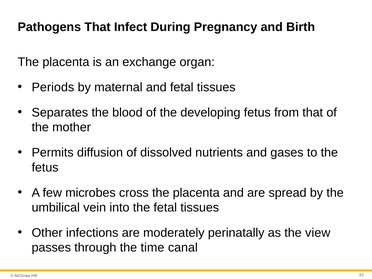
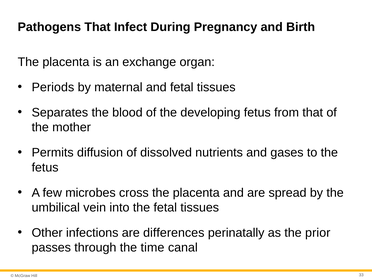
moderately: moderately -> differences
view: view -> prior
